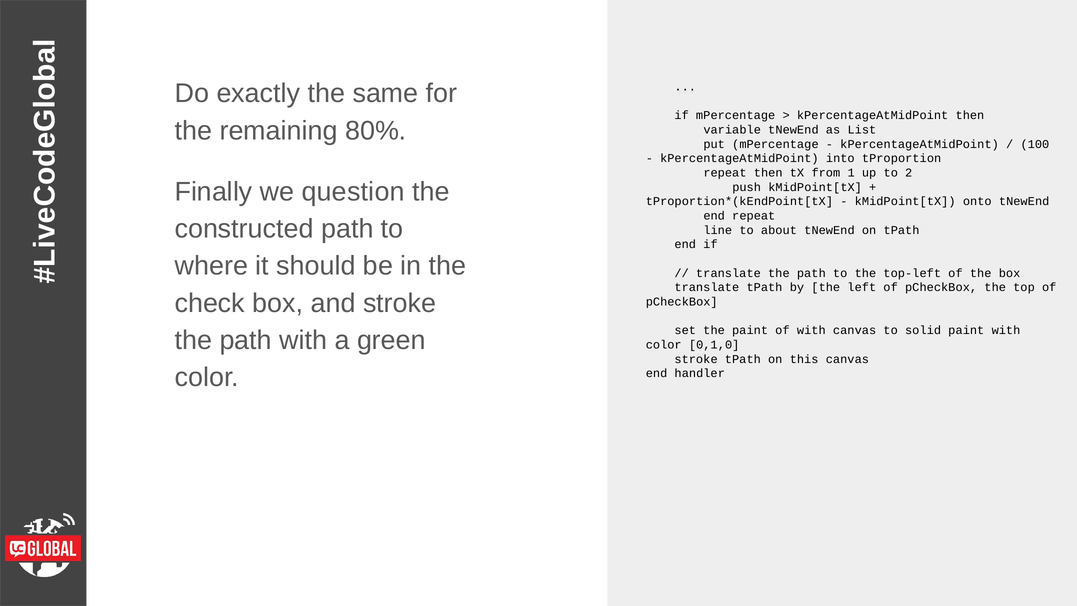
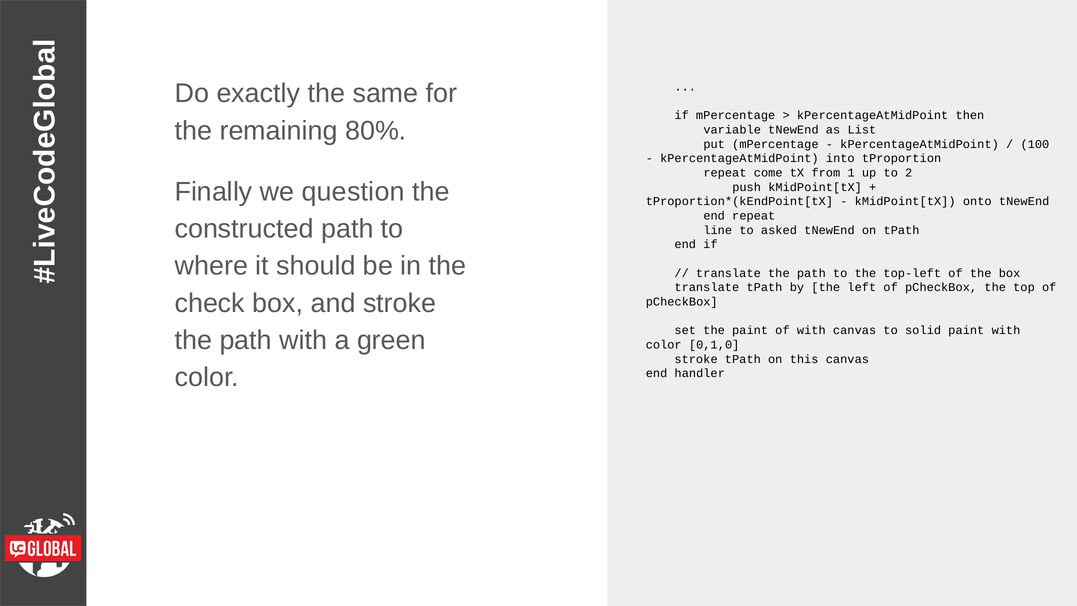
repeat then: then -> come
about: about -> asked
